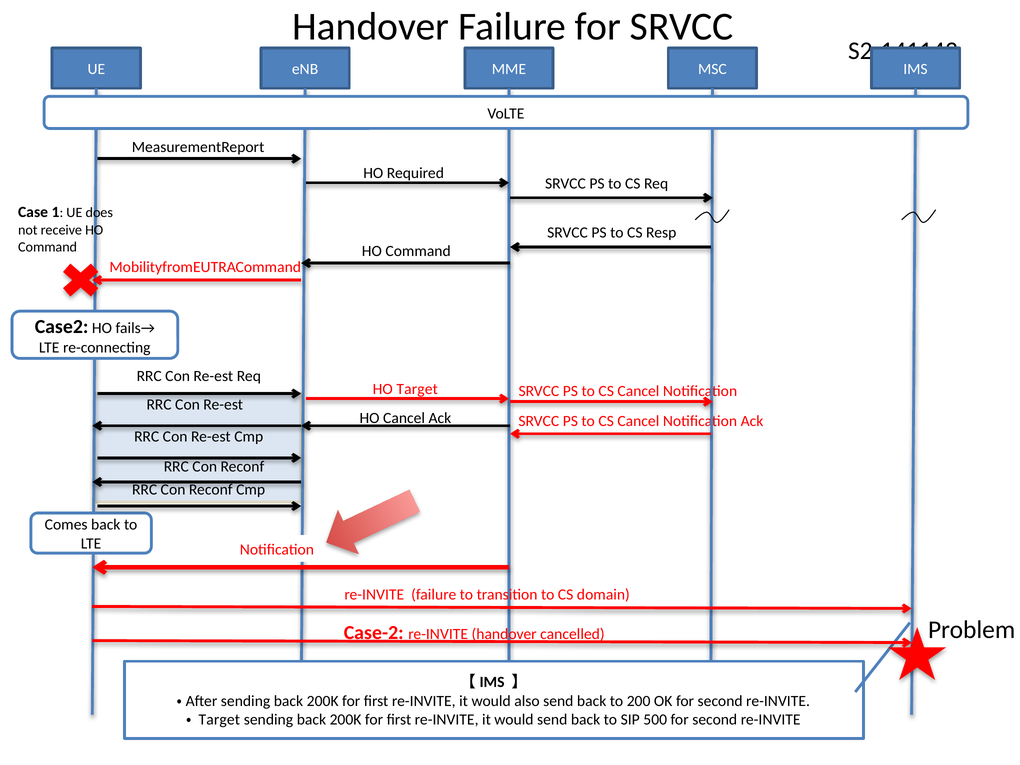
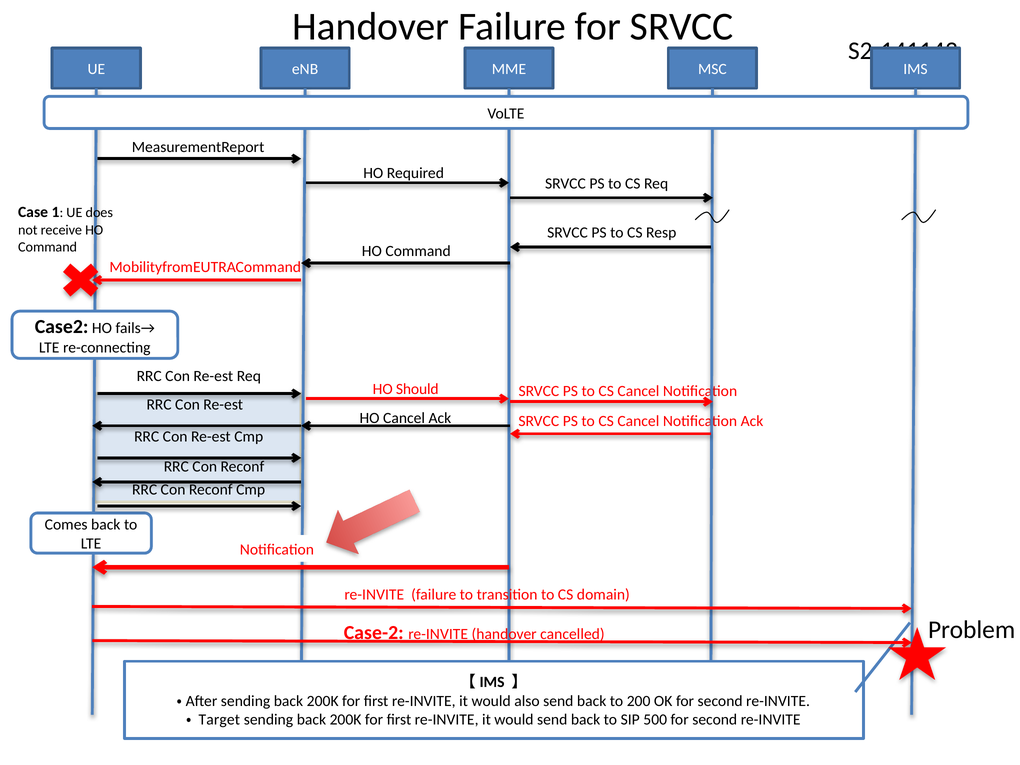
HO Target: Target -> Should
